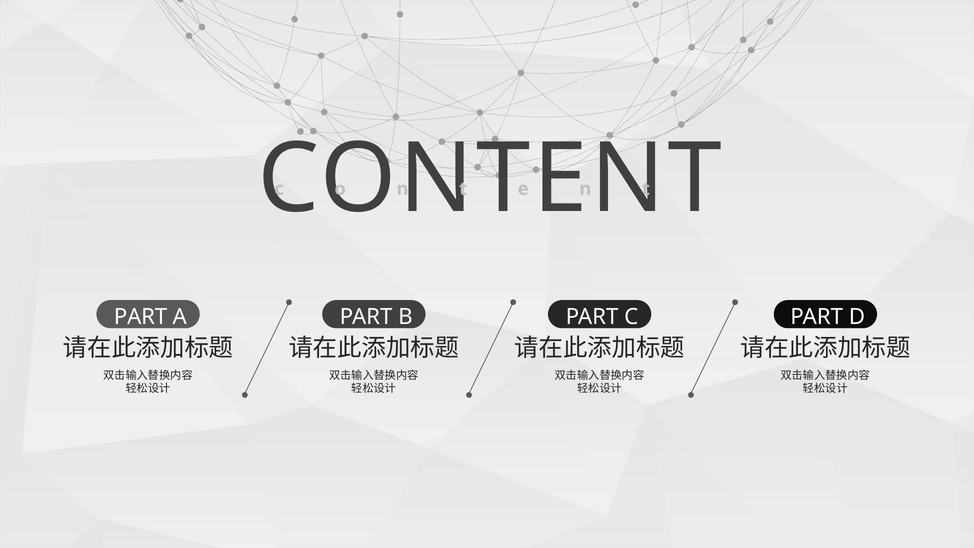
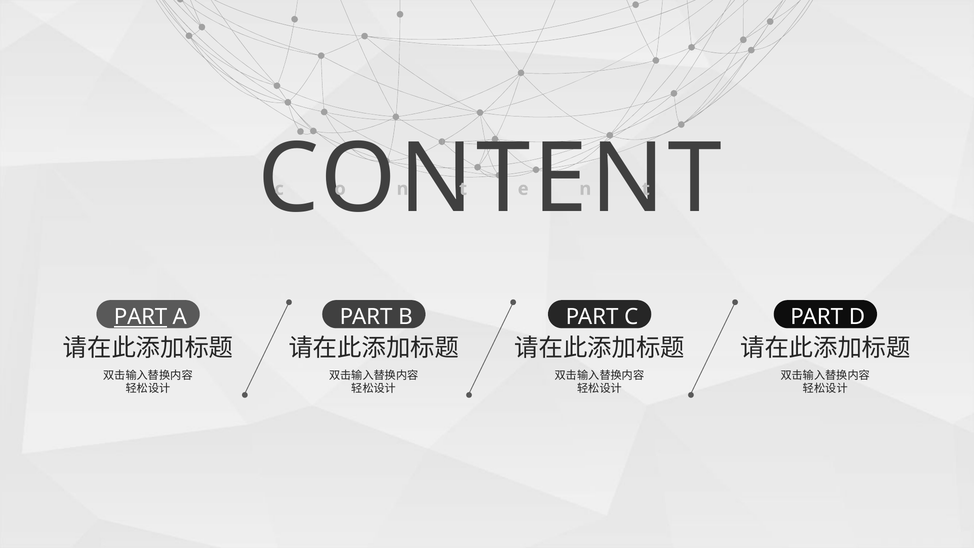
PART at (141, 317) underline: none -> present
